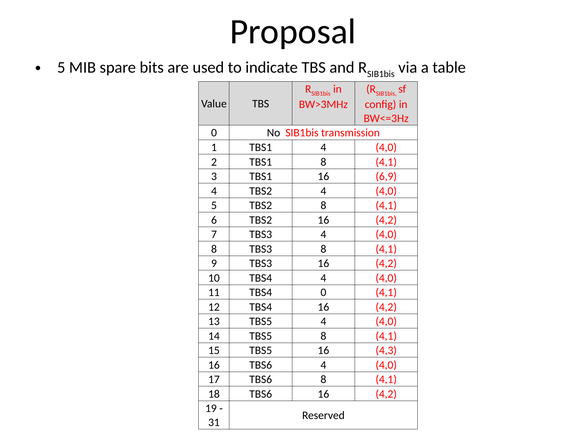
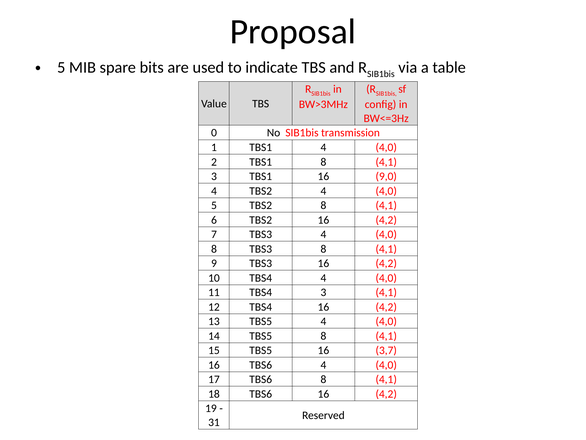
6,9: 6,9 -> 9,0
TBS4 0: 0 -> 3
4,3: 4,3 -> 3,7
